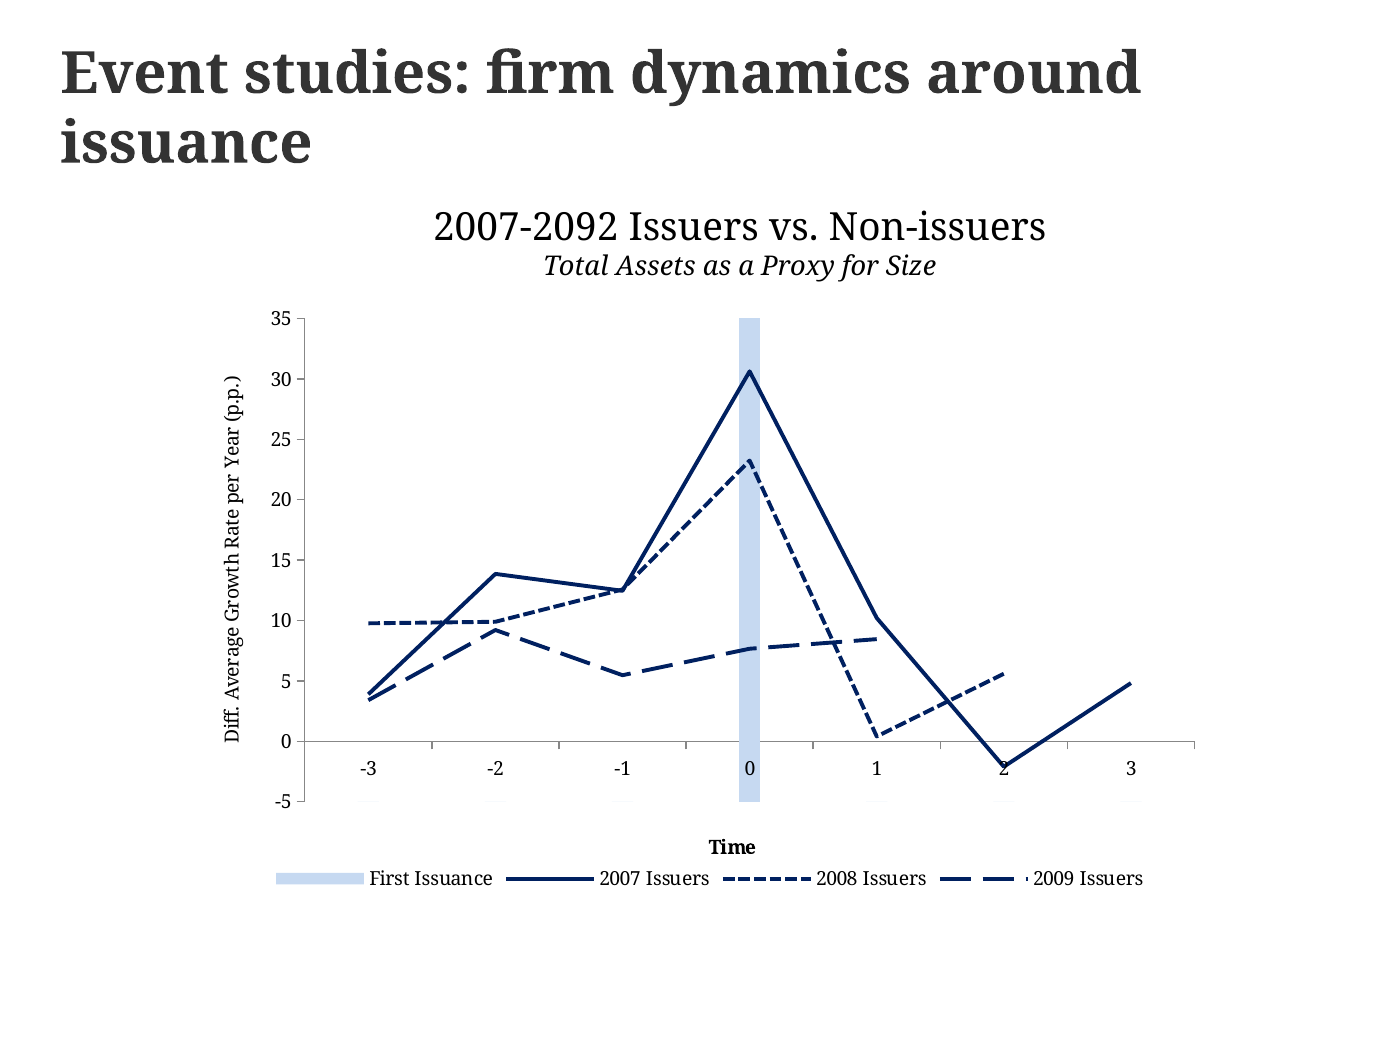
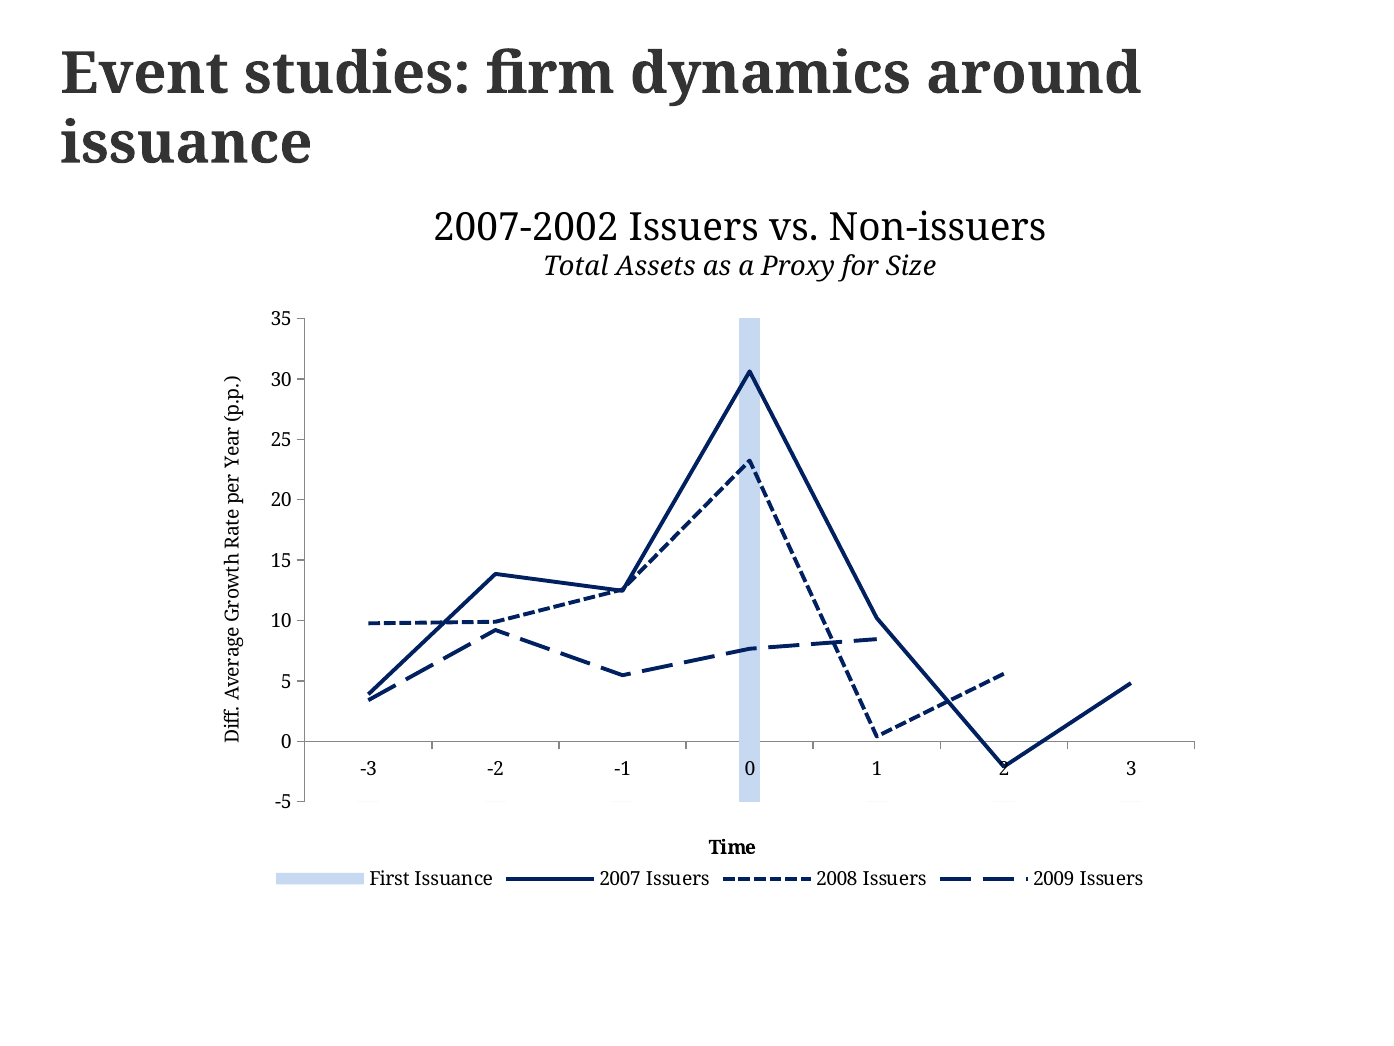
2007-2092: 2007-2092 -> 2007-2002
